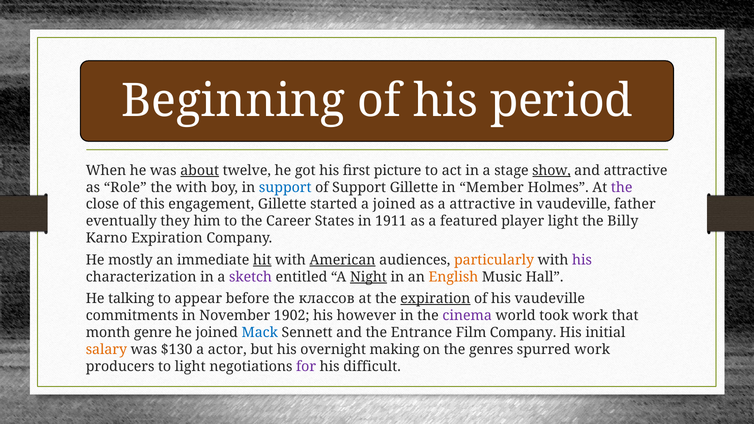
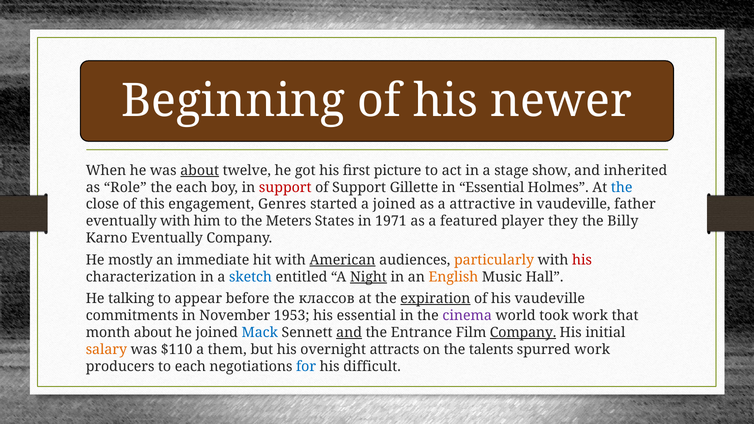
period: period -> newer
show underline: present -> none
and attractive: attractive -> inherited
the with: with -> each
support at (285, 187) colour: blue -> red
in Member: Member -> Essential
the at (622, 187) colour: purple -> blue
engagement Gillette: Gillette -> Genres
eventually they: they -> with
Career: Career -> Meters
1911: 1911 -> 1971
player light: light -> they
Karno Expiration: Expiration -> Eventually
hit underline: present -> none
his at (582, 260) colour: purple -> red
sketch colour: purple -> blue
1902: 1902 -> 1953
his however: however -> essential
month genre: genre -> about
and at (349, 333) underline: none -> present
Company at (523, 333) underline: none -> present
$130: $130 -> $110
actor: actor -> them
making: making -> attracts
genres: genres -> talents
to light: light -> each
for colour: purple -> blue
